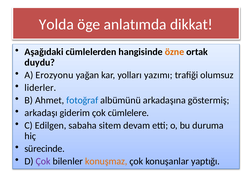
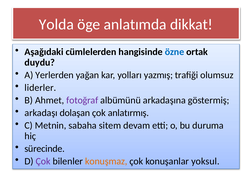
özne colour: orange -> blue
Erozyonu: Erozyonu -> Yerlerden
yazımı: yazımı -> yazmış
fotoğraf colour: blue -> purple
giderim: giderim -> dolaşan
cümlelere: cümlelere -> anlatırmış
Edilgen: Edilgen -> Metnin
yaptığı: yaptığı -> yoksul
